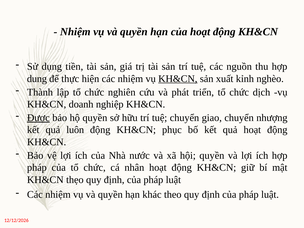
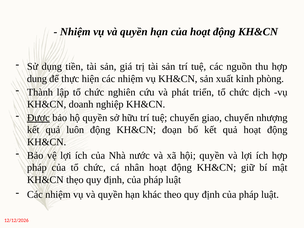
KH&CN at (178, 79) underline: present -> none
nghèo: nghèo -> phòng
phục: phục -> đoạn
